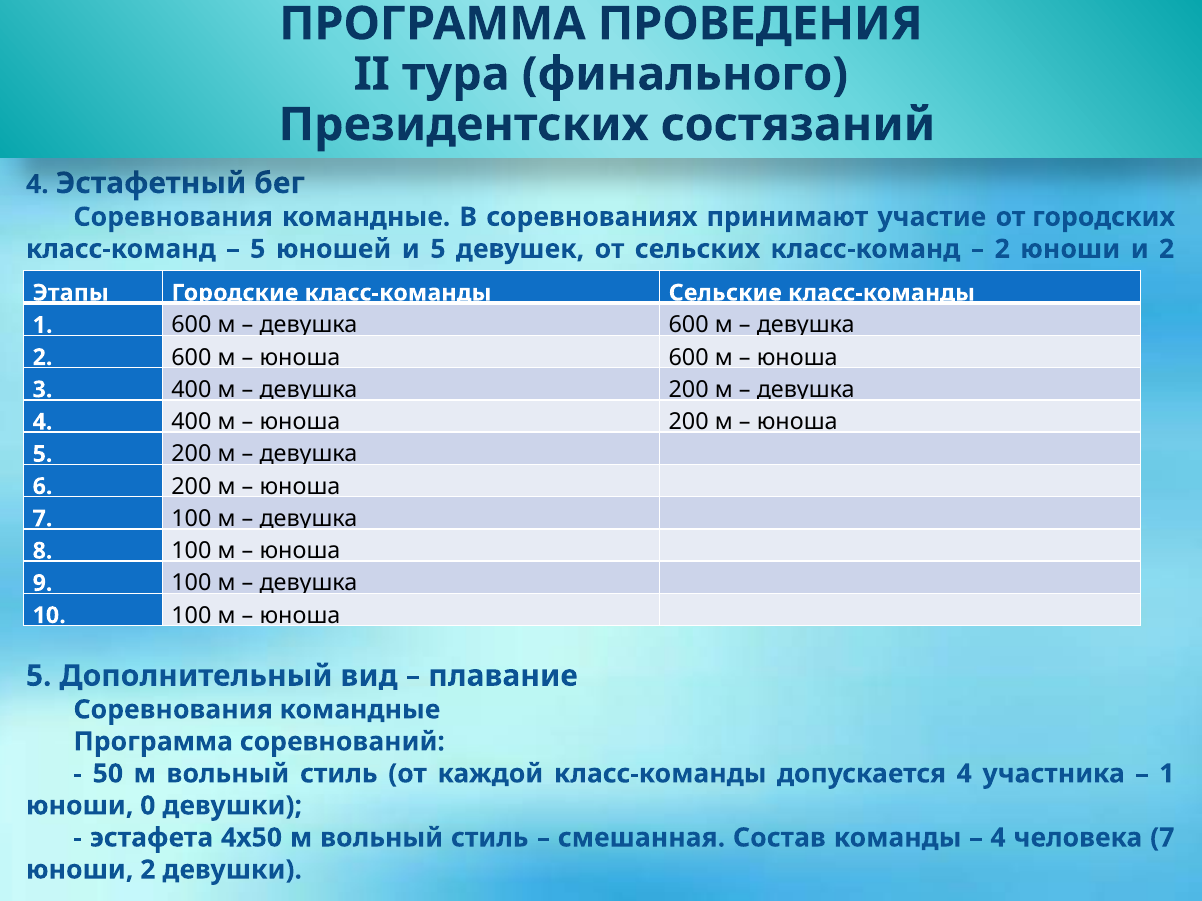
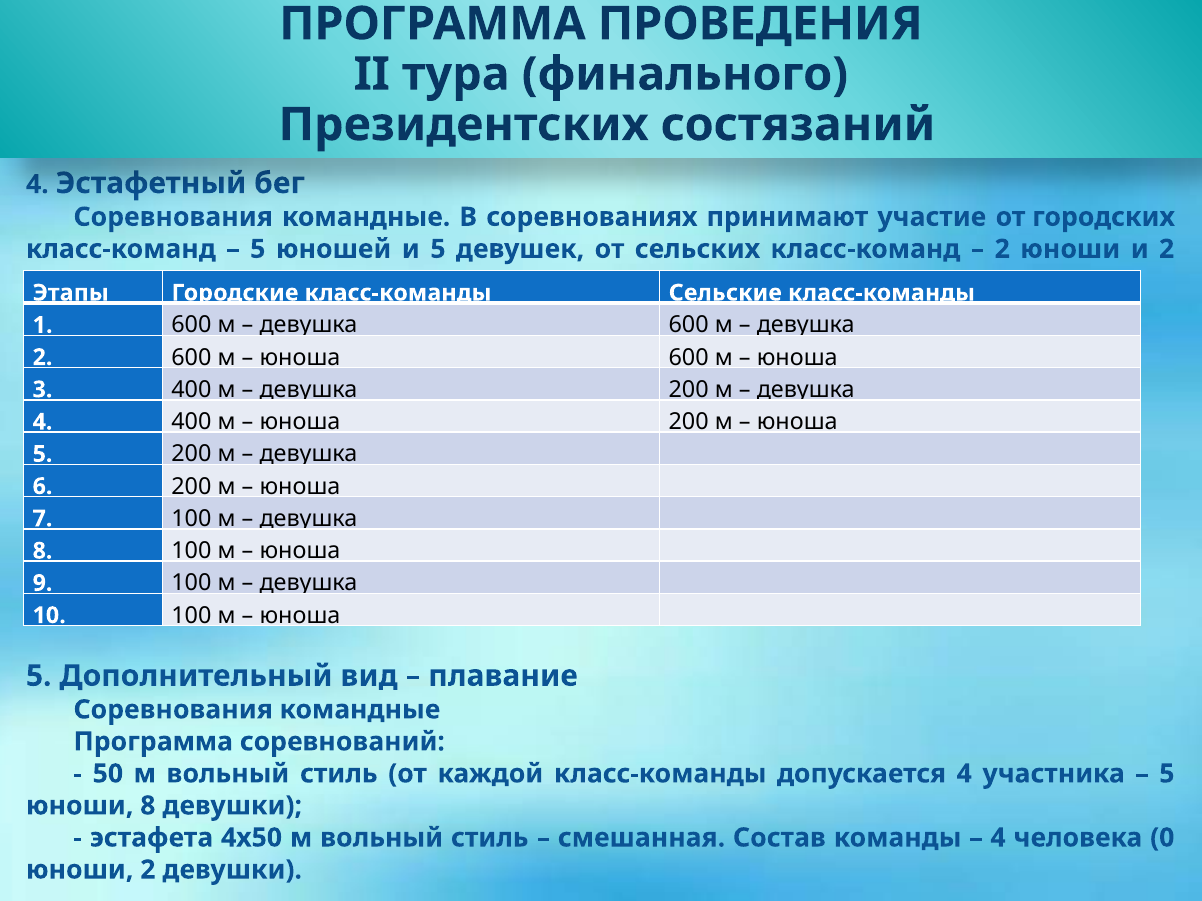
1 at (1167, 774): 1 -> 5
юноши 0: 0 -> 8
человека 7: 7 -> 0
